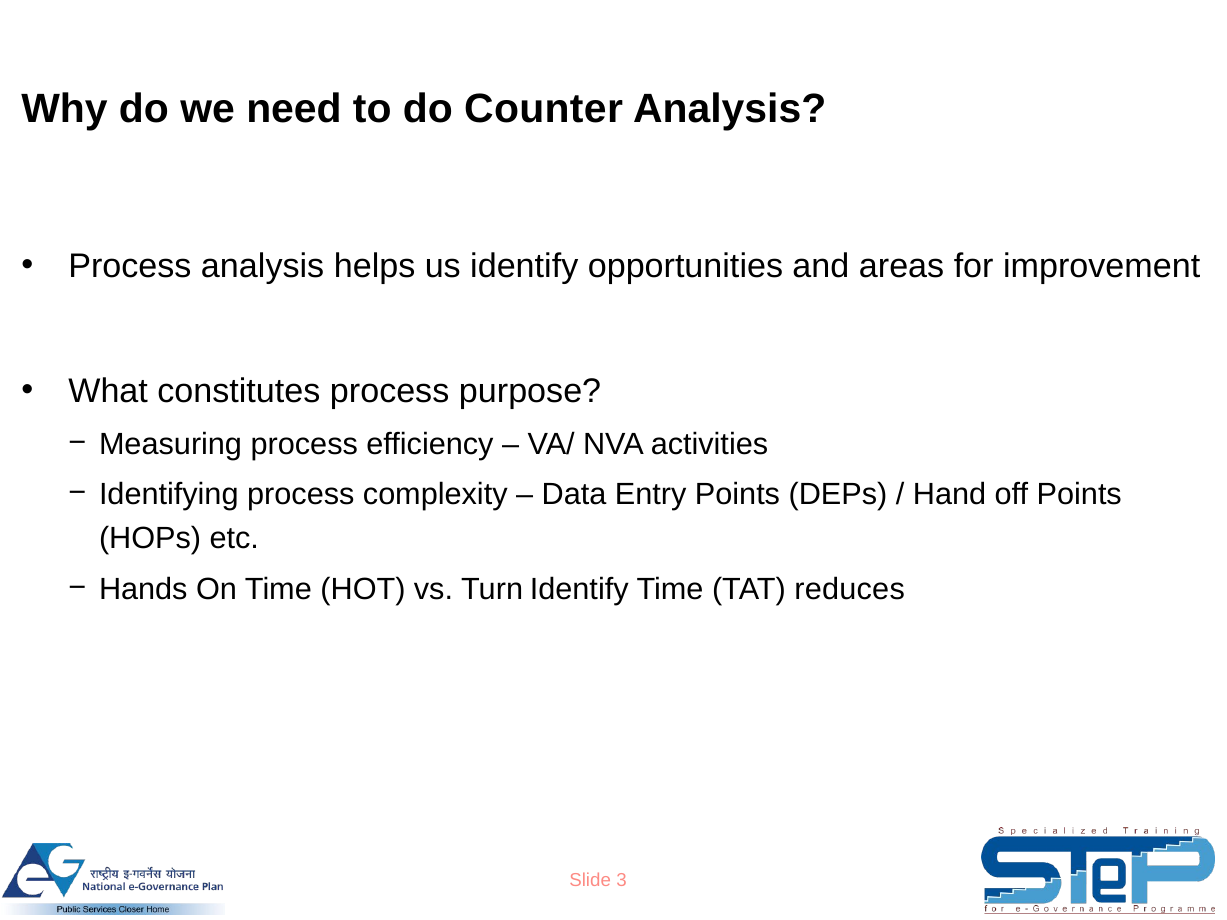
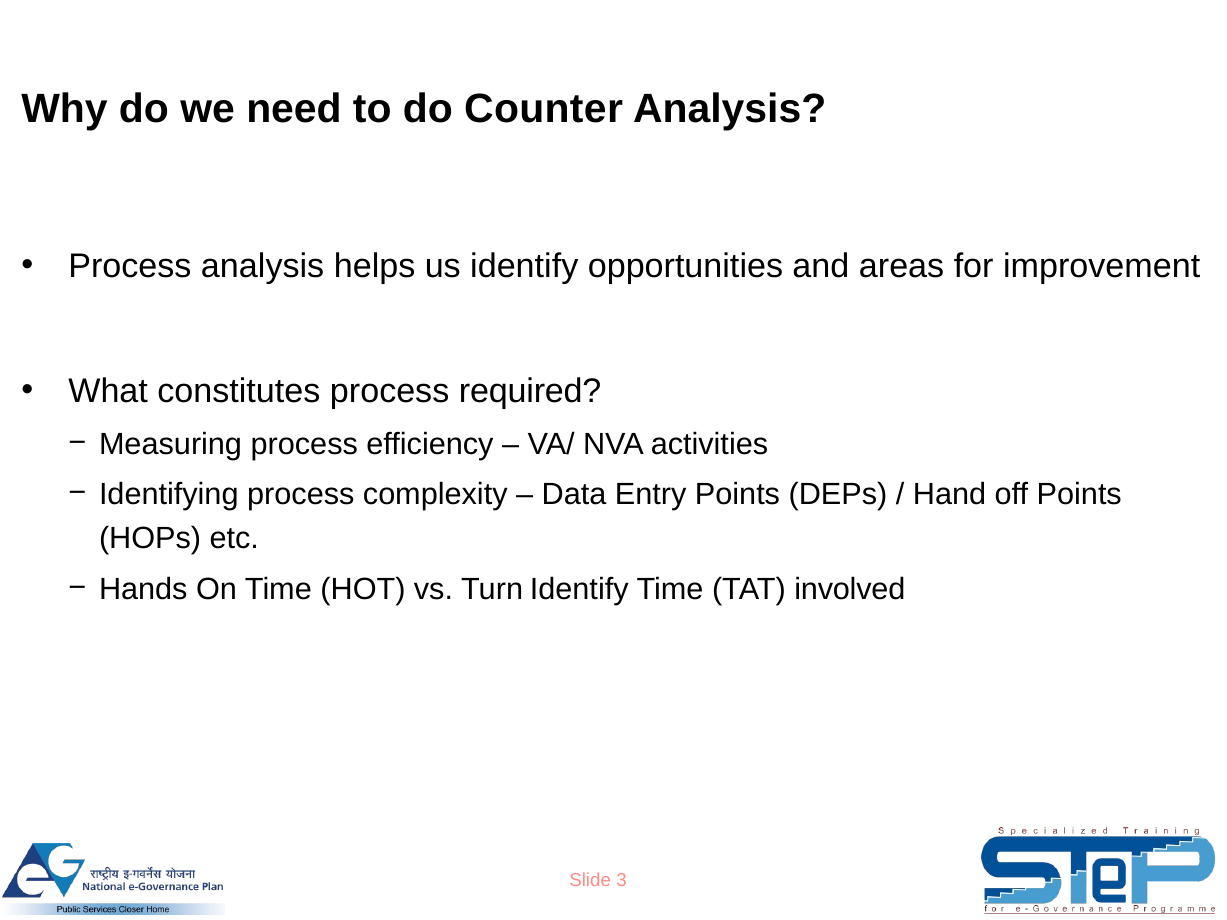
purpose: purpose -> required
reduces: reduces -> involved
